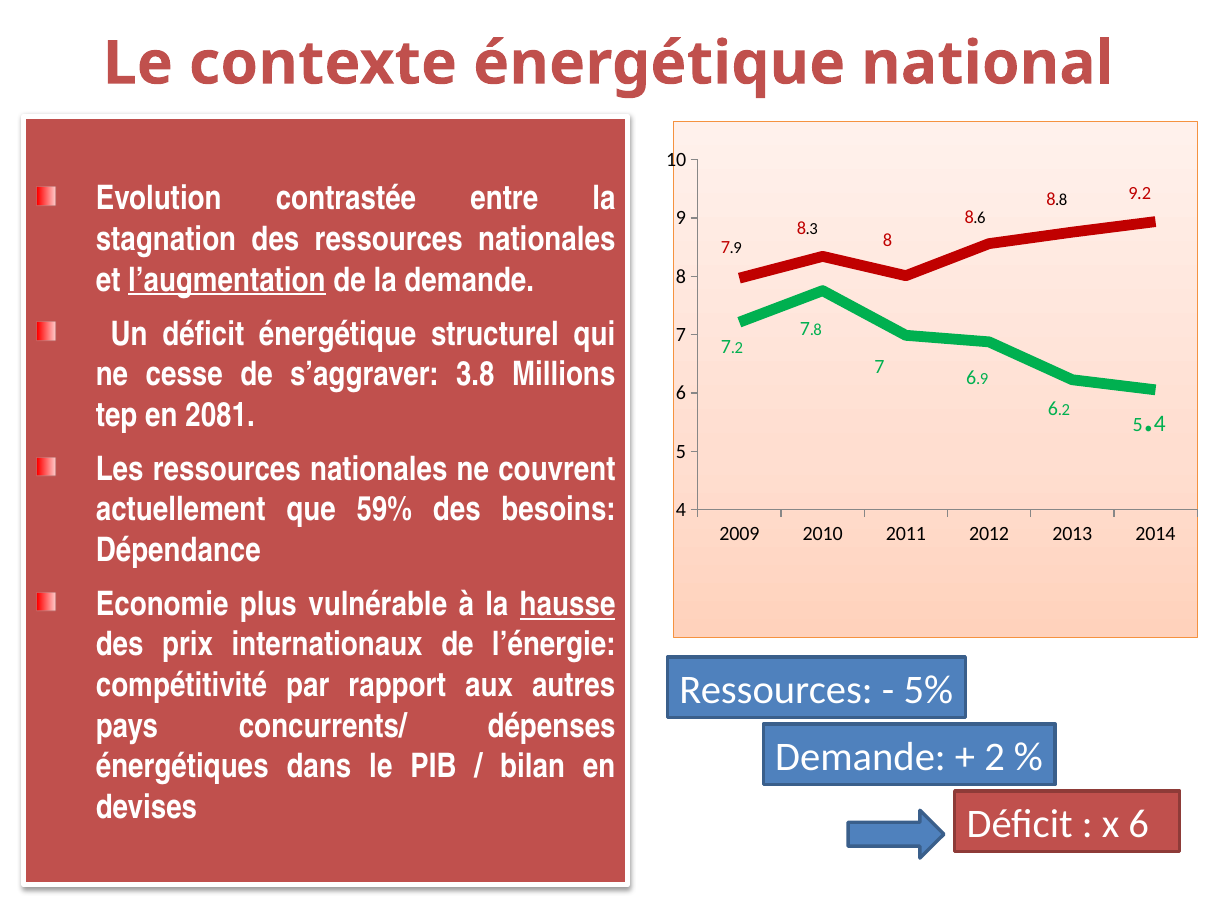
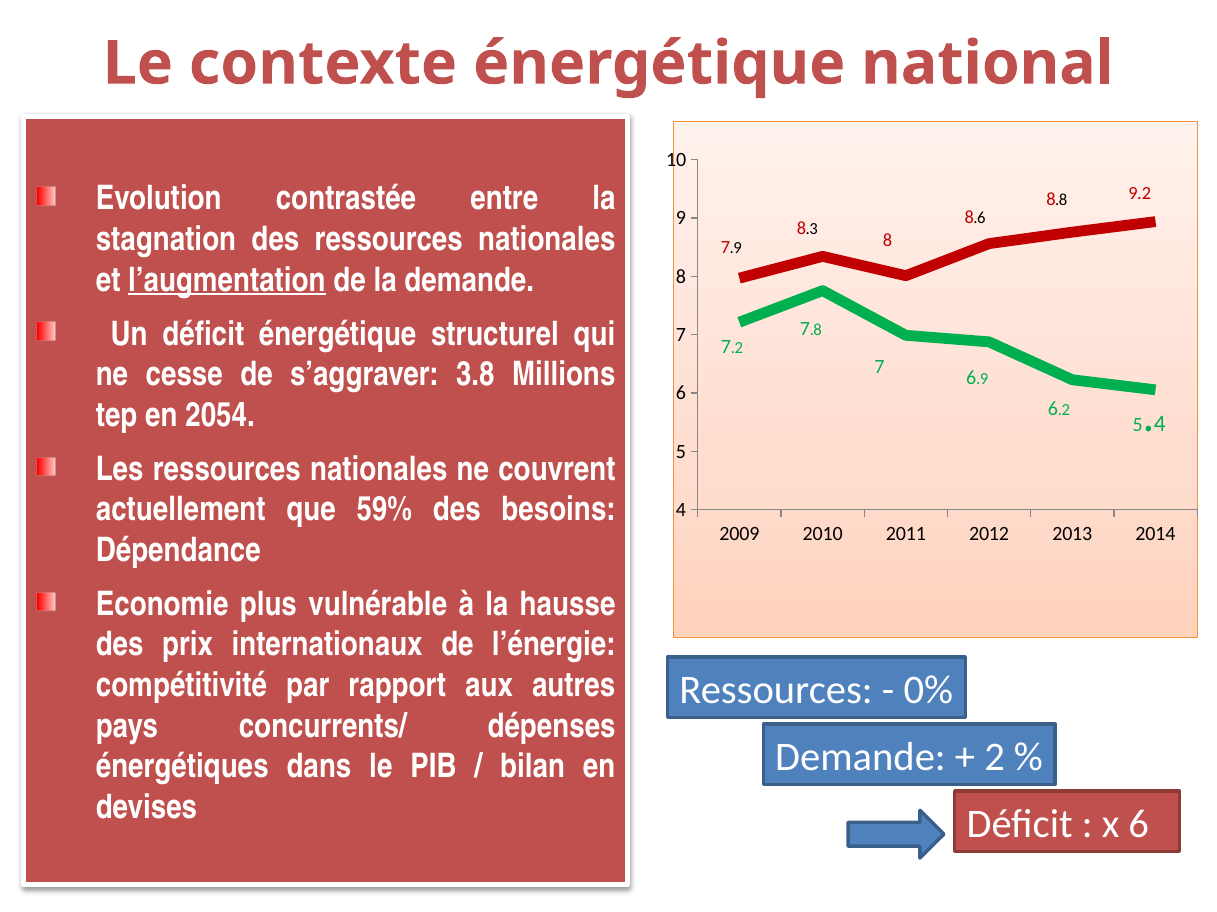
2081: 2081 -> 2054
hausse underline: present -> none
5%: 5% -> 0%
